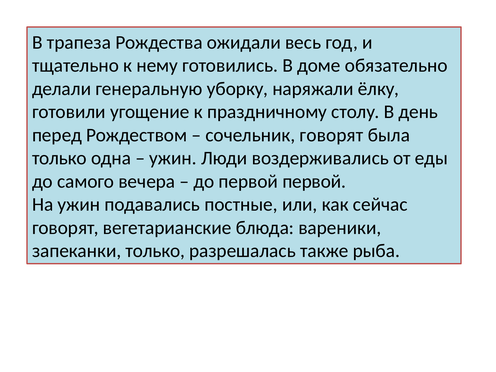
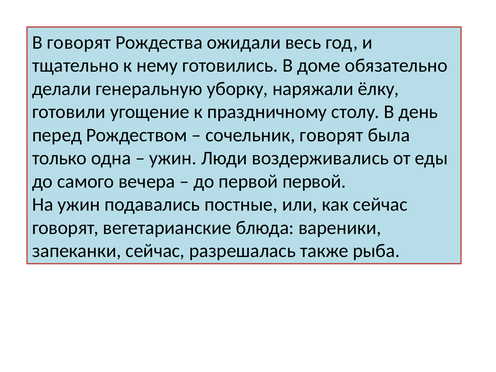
В трапеза: трапеза -> говорят
запеканки только: только -> сейчас
